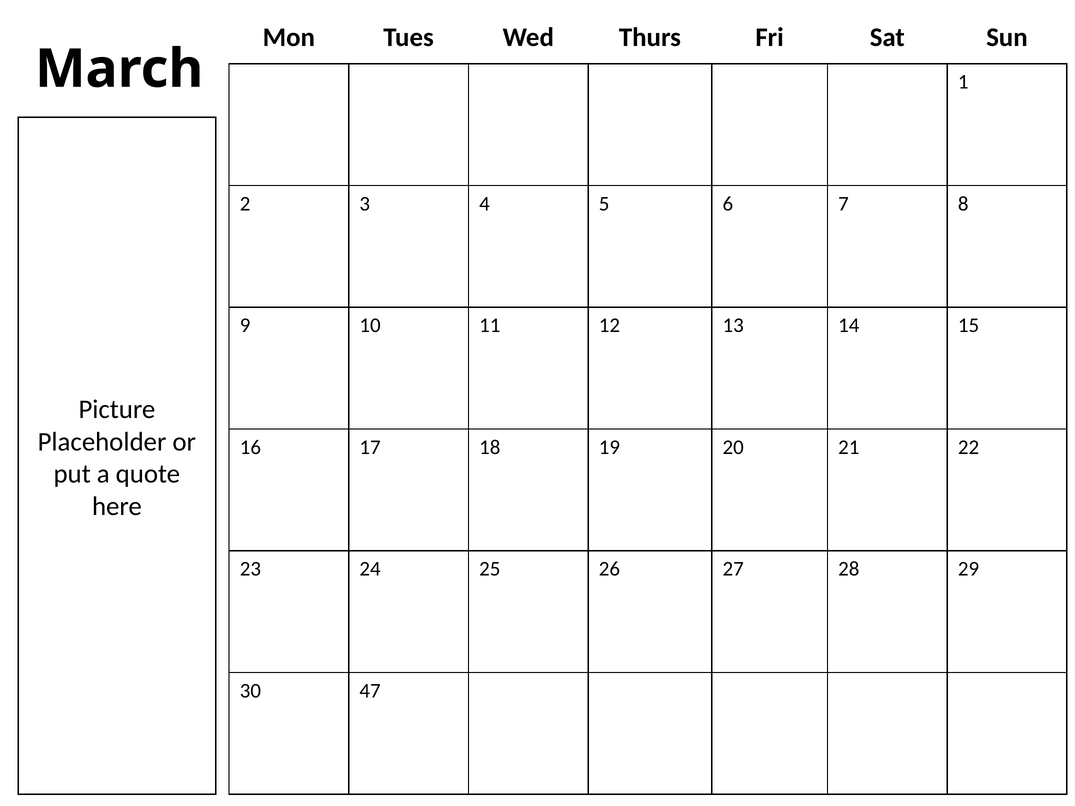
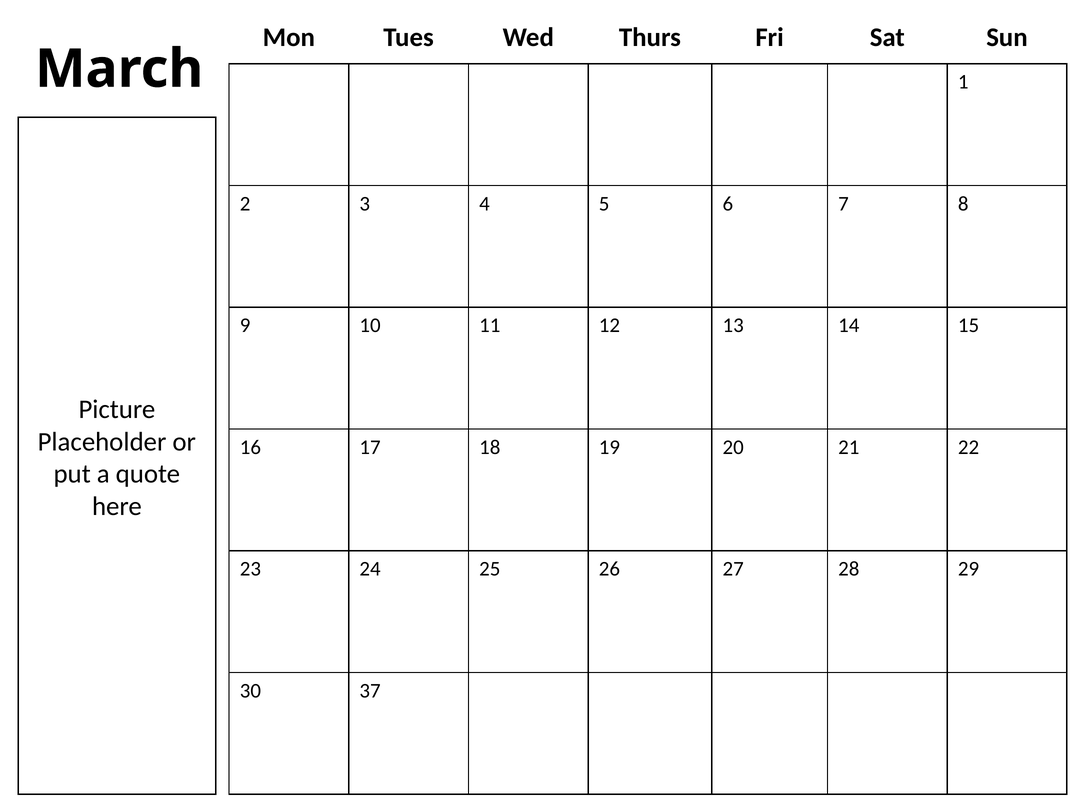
47: 47 -> 37
